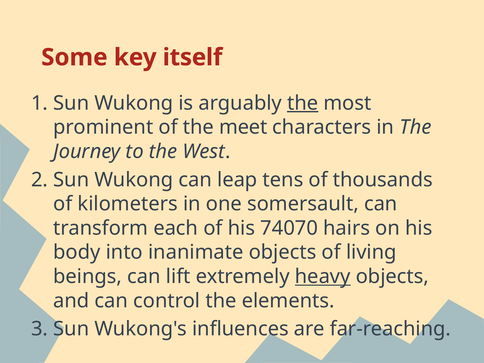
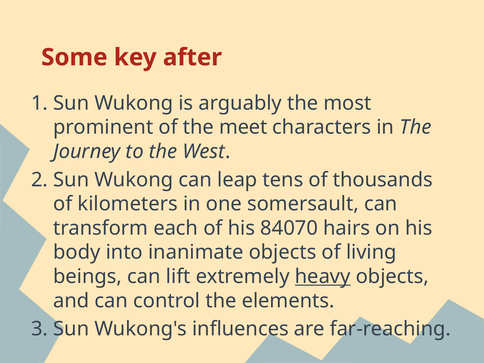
itself: itself -> after
the at (303, 103) underline: present -> none
74070: 74070 -> 84070
